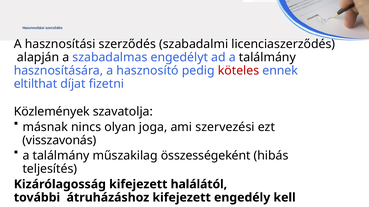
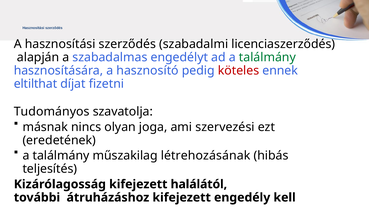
találmány at (267, 57) colour: black -> green
Közlemények: Közlemények -> Tudományos
visszavonás: visszavonás -> eredetének
összességeként: összességeként -> létrehozásának
